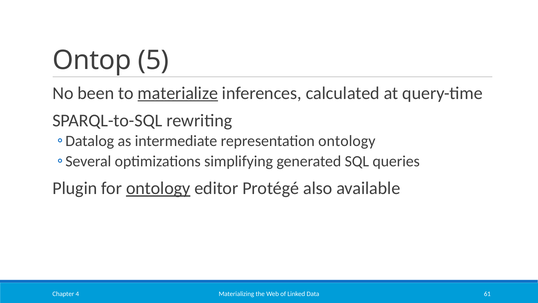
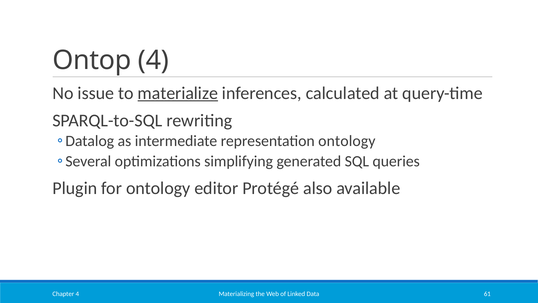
Ontop 5: 5 -> 4
been: been -> issue
ontology at (158, 188) underline: present -> none
